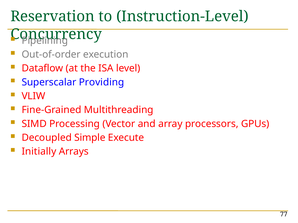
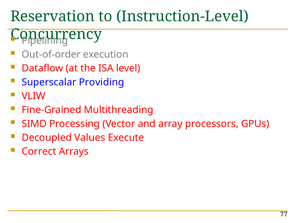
Simple: Simple -> Values
Initially: Initially -> Correct
